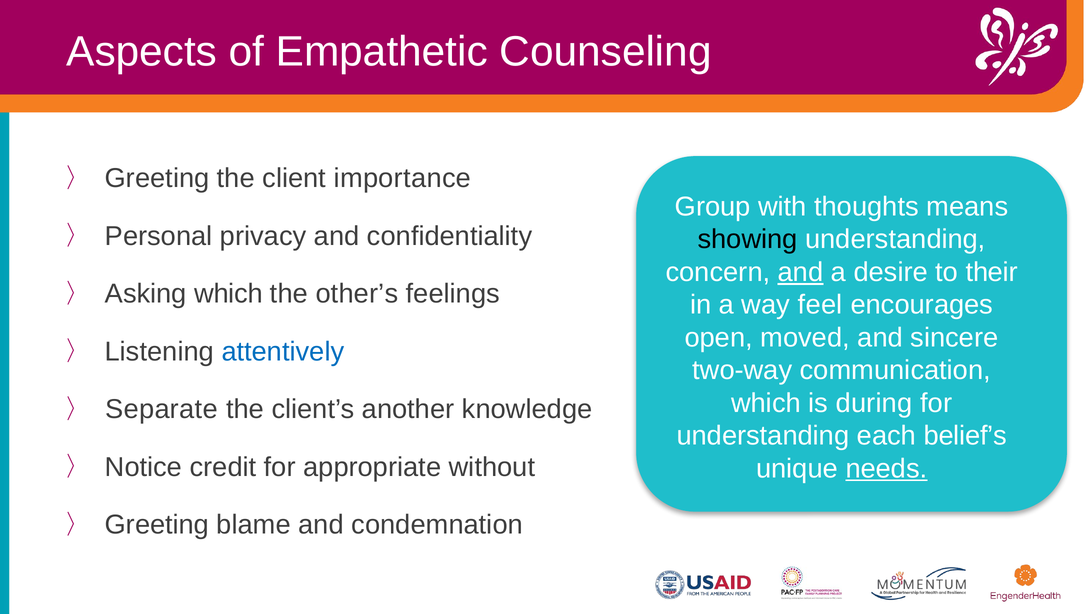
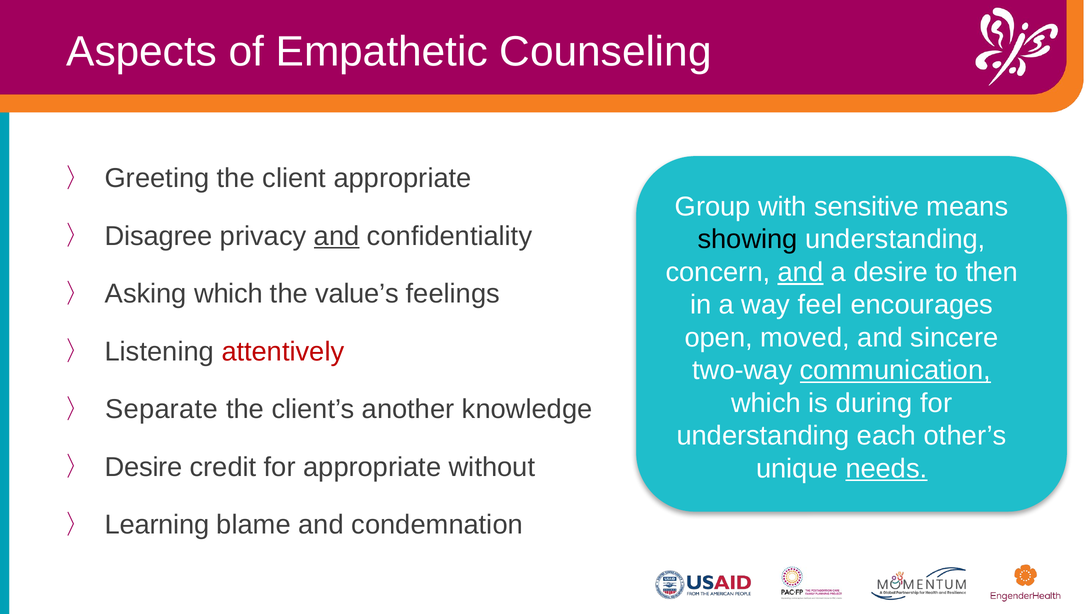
client importance: importance -> appropriate
thoughts: thoughts -> sensitive
Personal: Personal -> Disagree
and at (337, 236) underline: none -> present
their: their -> then
other’s: other’s -> value’s
attentively colour: blue -> red
communication underline: none -> present
belief’s: belief’s -> other’s
Notice at (143, 467): Notice -> Desire
Greeting at (157, 525): Greeting -> Learning
